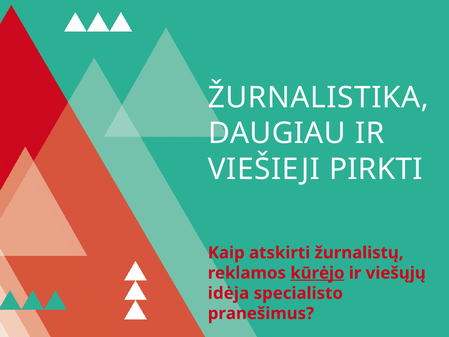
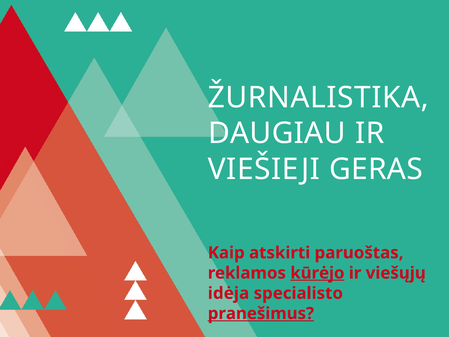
PIRKTI: PIRKTI -> GERAS
žurnalistų: žurnalistų -> paruoštas
pranešimus underline: none -> present
